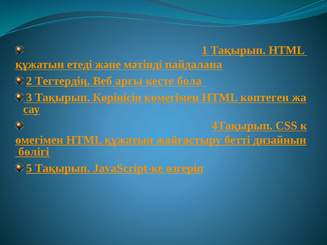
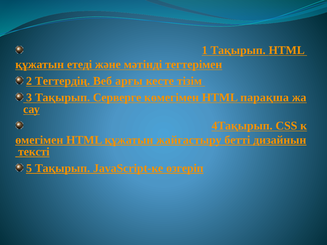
пайдалана: пайдалана -> тегтерімен
бола: бола -> тізім
Көрінісін: Көрінісін -> Серверге
көптеген: көптеген -> парақша
бөлігі: бөлігі -> тексті
